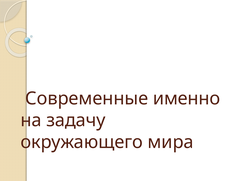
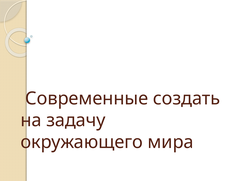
именно: именно -> создать
